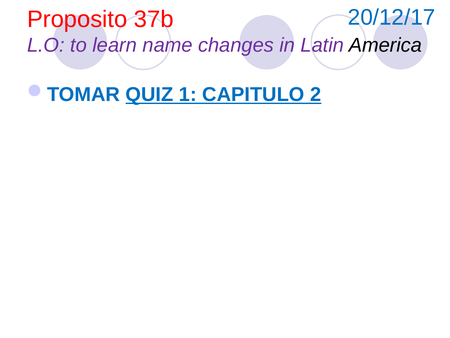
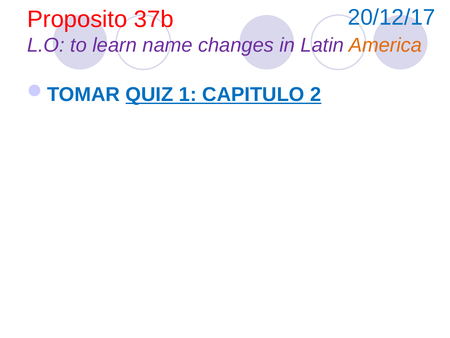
America colour: black -> orange
